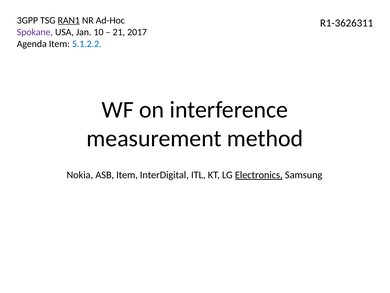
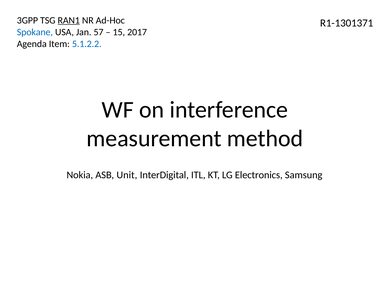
R1-3626311: R1-3626311 -> R1-1301371
Spokane colour: purple -> blue
10: 10 -> 57
21: 21 -> 15
ASB Item: Item -> Unit
Electronics underline: present -> none
